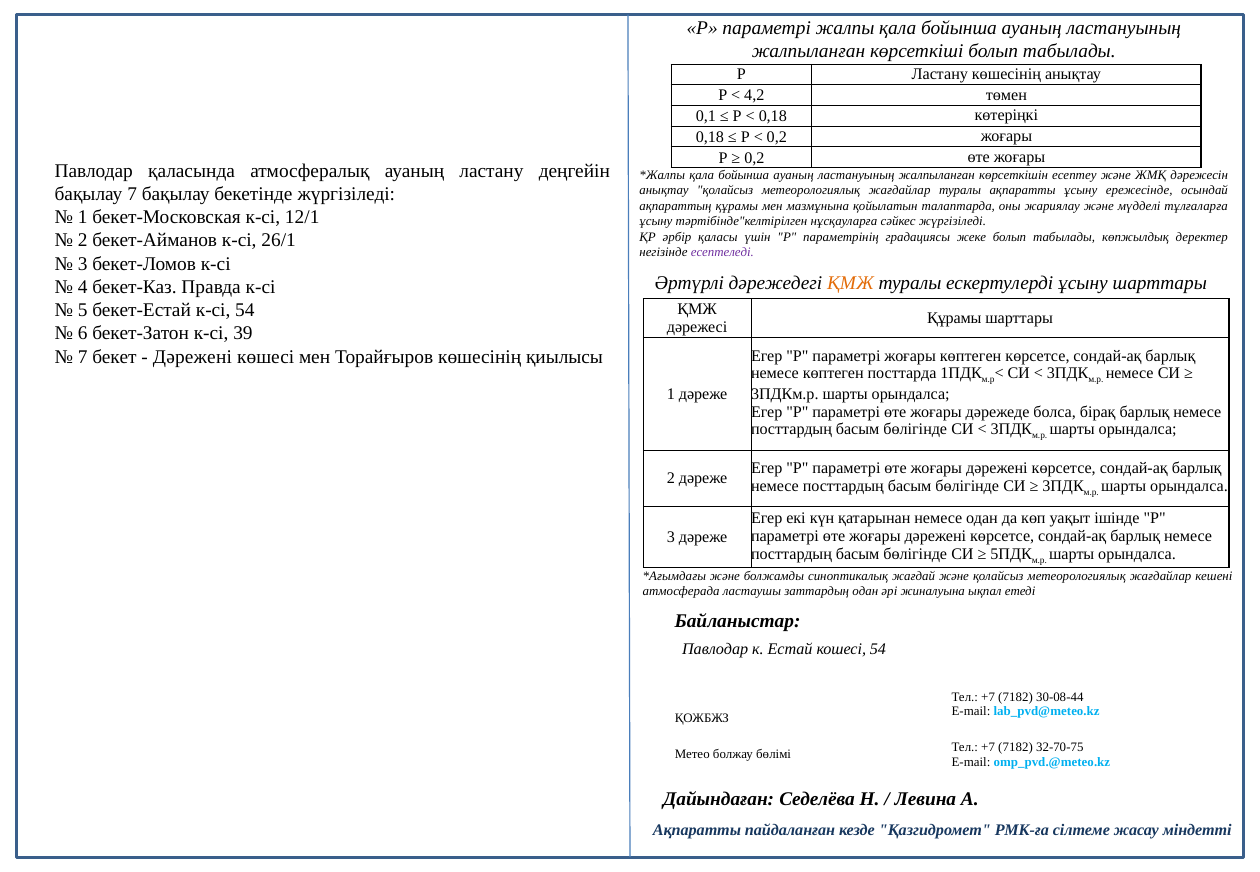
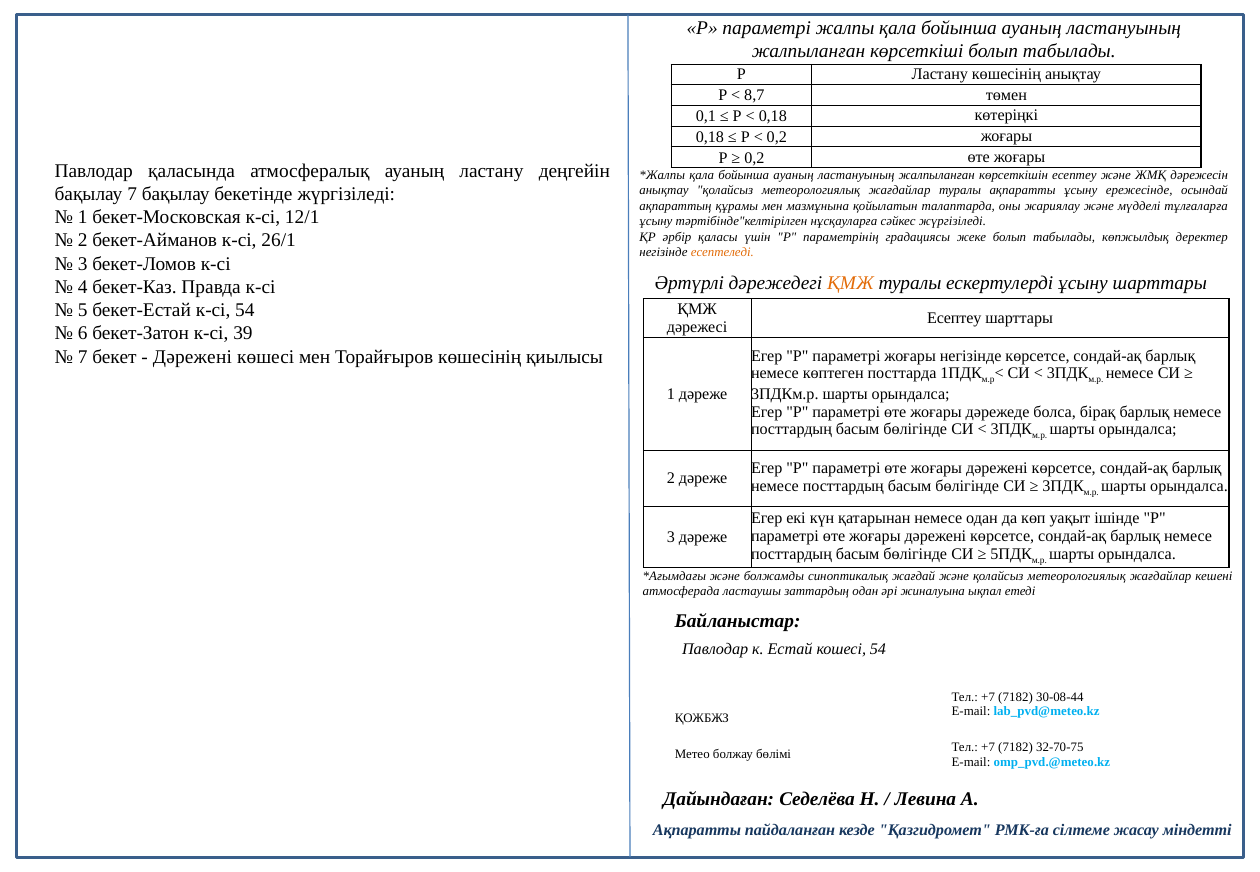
4,2: 4,2 -> 8,7
есептеледі colour: purple -> orange
Құрамы at (954, 318): Құрамы -> Есептеу
жоғары көптеген: көптеген -> негізінде
